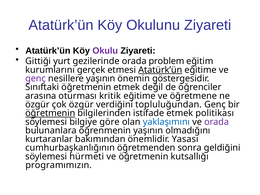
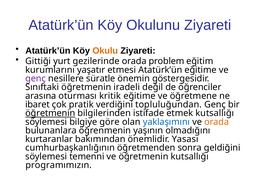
Okulu colour: purple -> orange
gerçek: gerçek -> yaşatır
Atatürk’ün at (160, 70) underline: present -> none
nesillere yaşının: yaşının -> süratle
öğretmenin etmek: etmek -> iradeli
özgür at (37, 105): özgür -> ibaret
çok özgür: özgür -> pratik
etmek politikası: politikası -> kutsallığı
orada at (217, 122) colour: purple -> orange
hürmeti: hürmeti -> temenni
